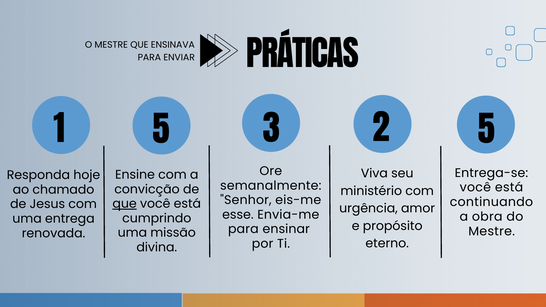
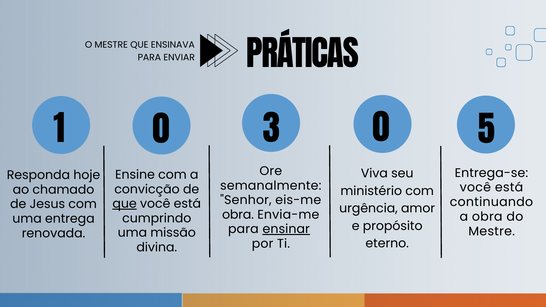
1 5: 5 -> 0
3 2: 2 -> 0
esse at (238, 215): esse -> obra
ensinar underline: none -> present
